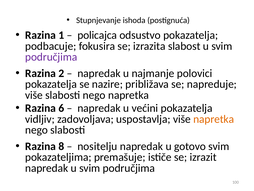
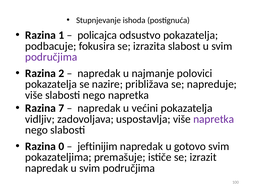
6: 6 -> 7
napretka at (214, 119) colour: orange -> purple
8: 8 -> 0
nositelju: nositelju -> jeftinijim
